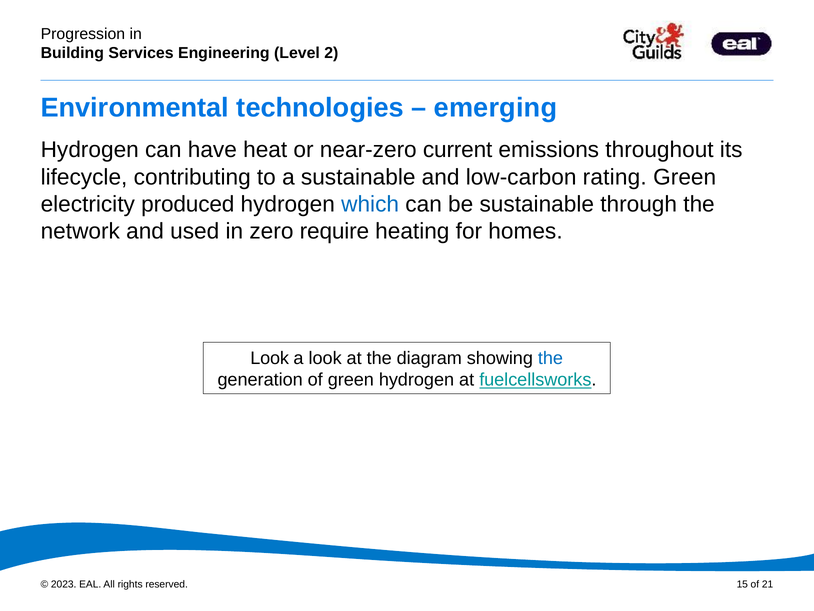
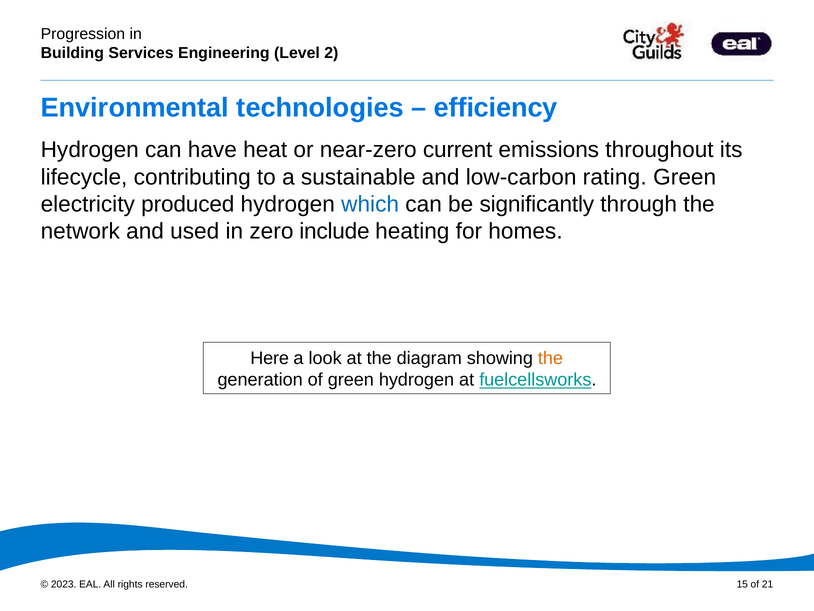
emerging: emerging -> efficiency
be sustainable: sustainable -> significantly
require: require -> include
Look at (270, 358): Look -> Here
the at (550, 358) colour: blue -> orange
